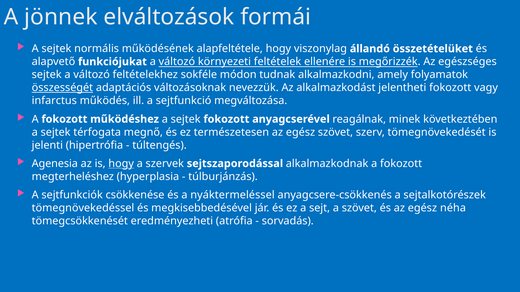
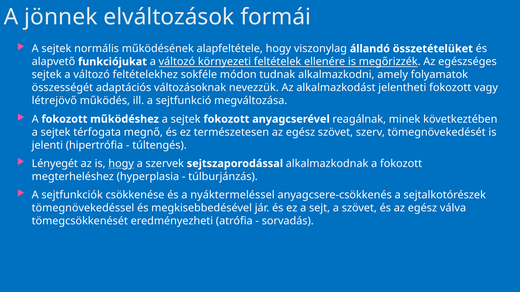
összességét underline: present -> none
infarctus: infarctus -> létrejövő
Agenesia: Agenesia -> Lényegét
néha: néha -> válva
